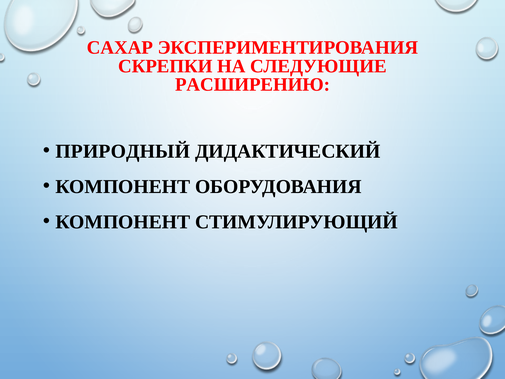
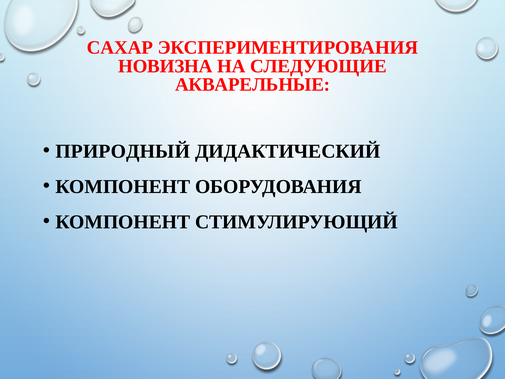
СКРЕПКИ: СКРЕПКИ -> НОВИЗНА
РАСШИРЕНИЮ: РАСШИРЕНИЮ -> АКВАРЕЛЬНЫЕ
